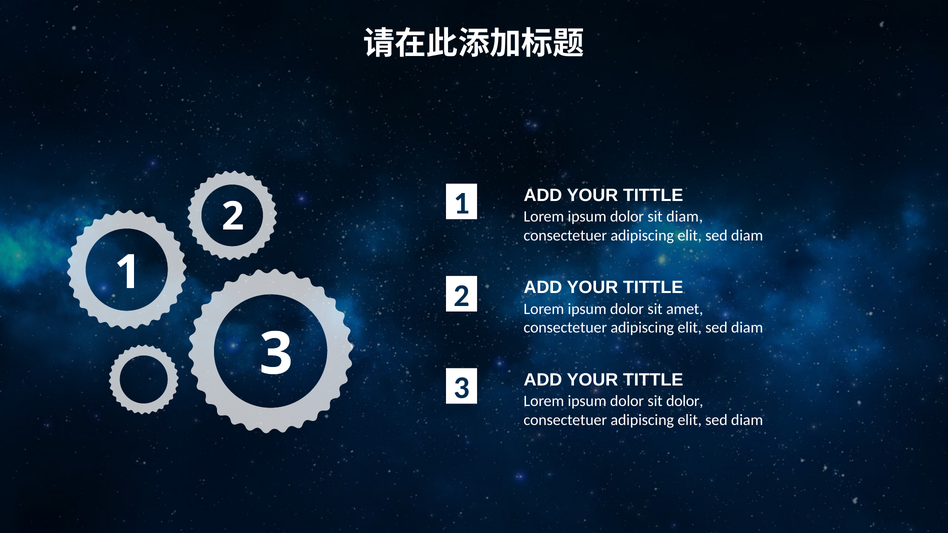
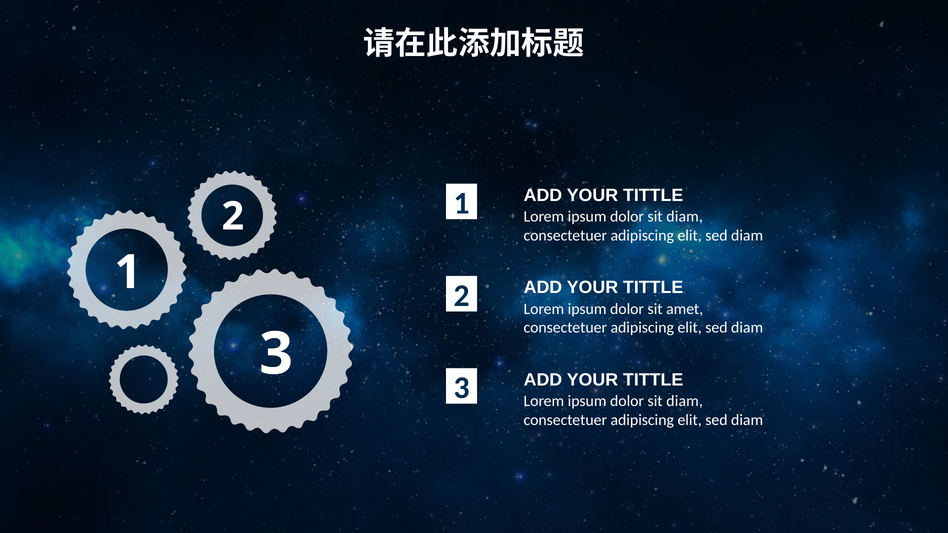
dolor at (685, 401): dolor -> diam
